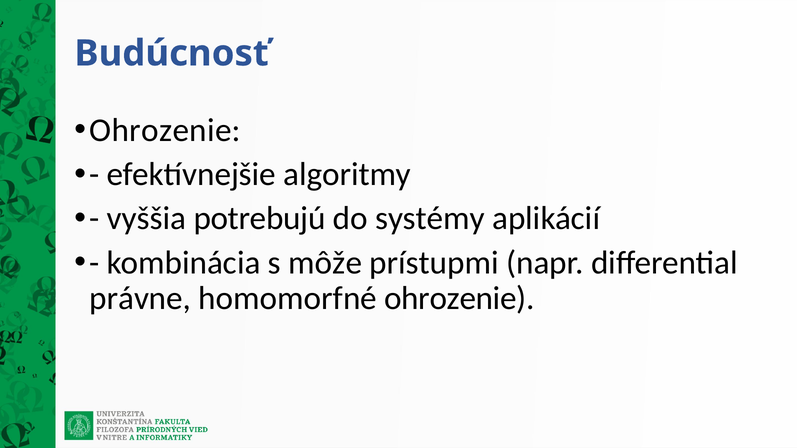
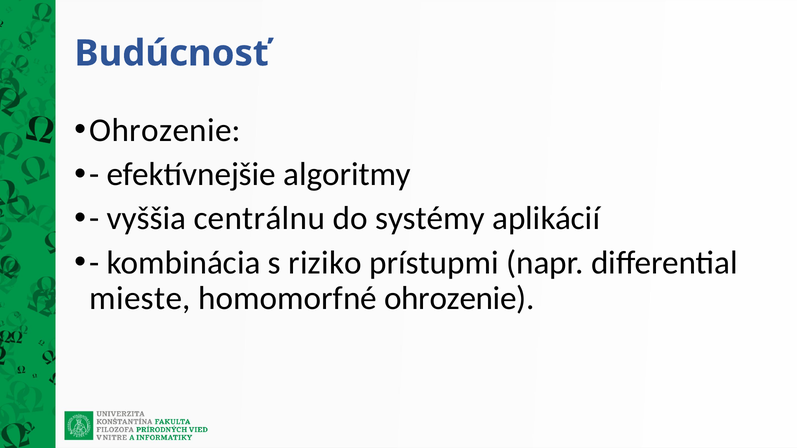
potrebujú: potrebujú -> centrálnu
môže: môže -> riziko
právne: právne -> mieste
